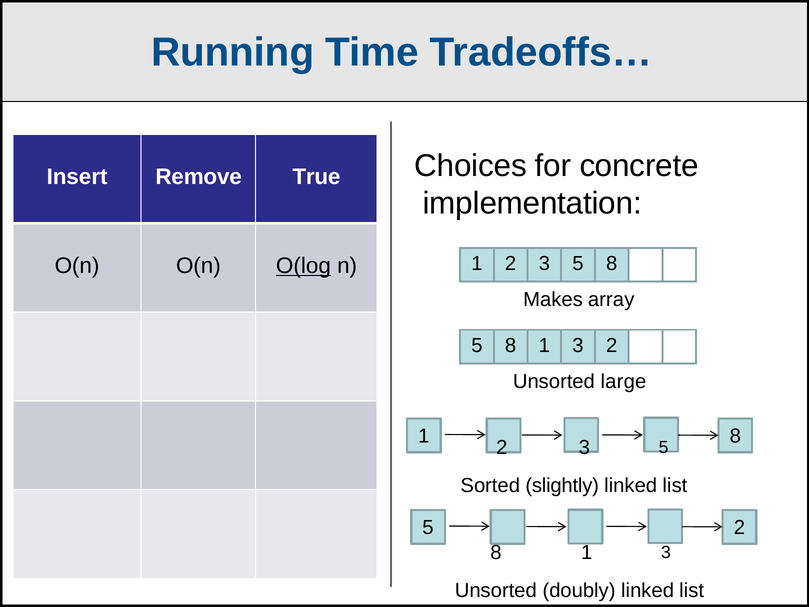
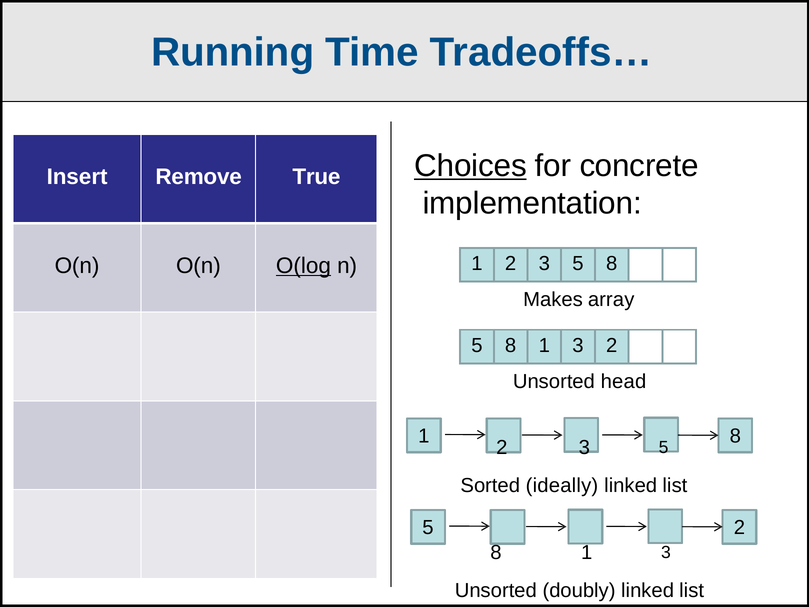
Choices underline: none -> present
large: large -> head
slightly: slightly -> ideally
